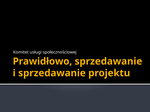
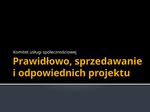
i sprzedawanie: sprzedawanie -> odpowiednich
